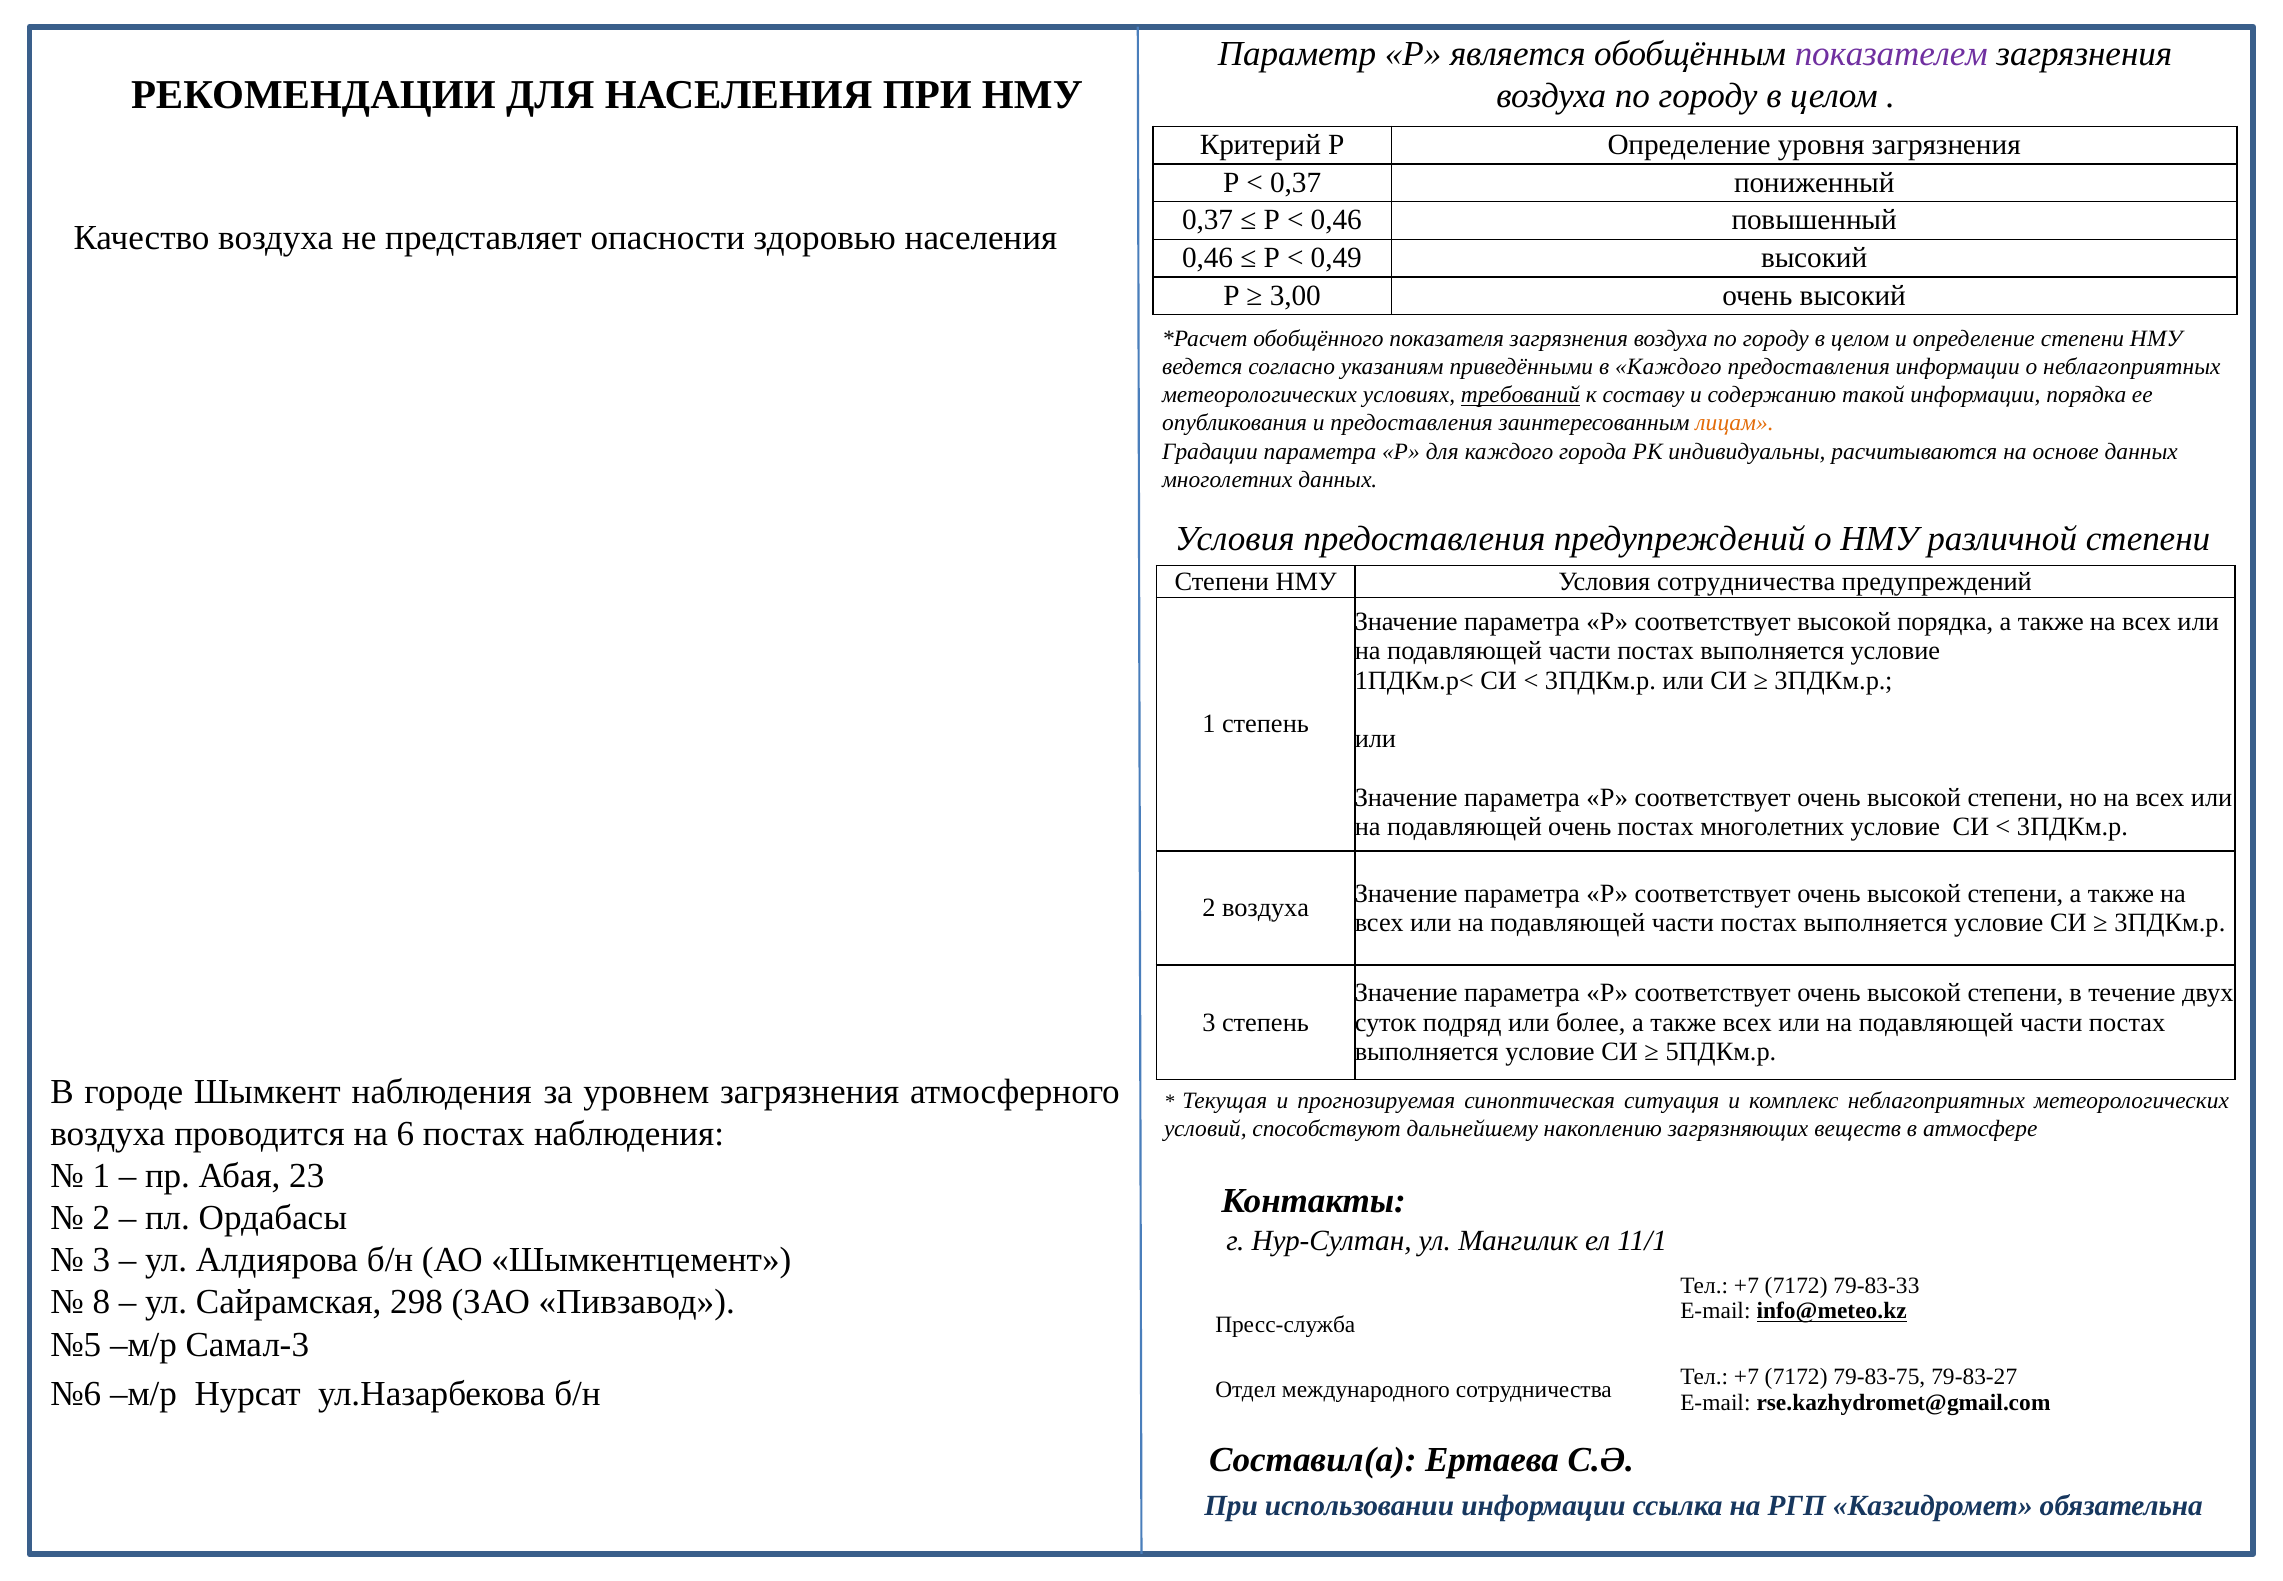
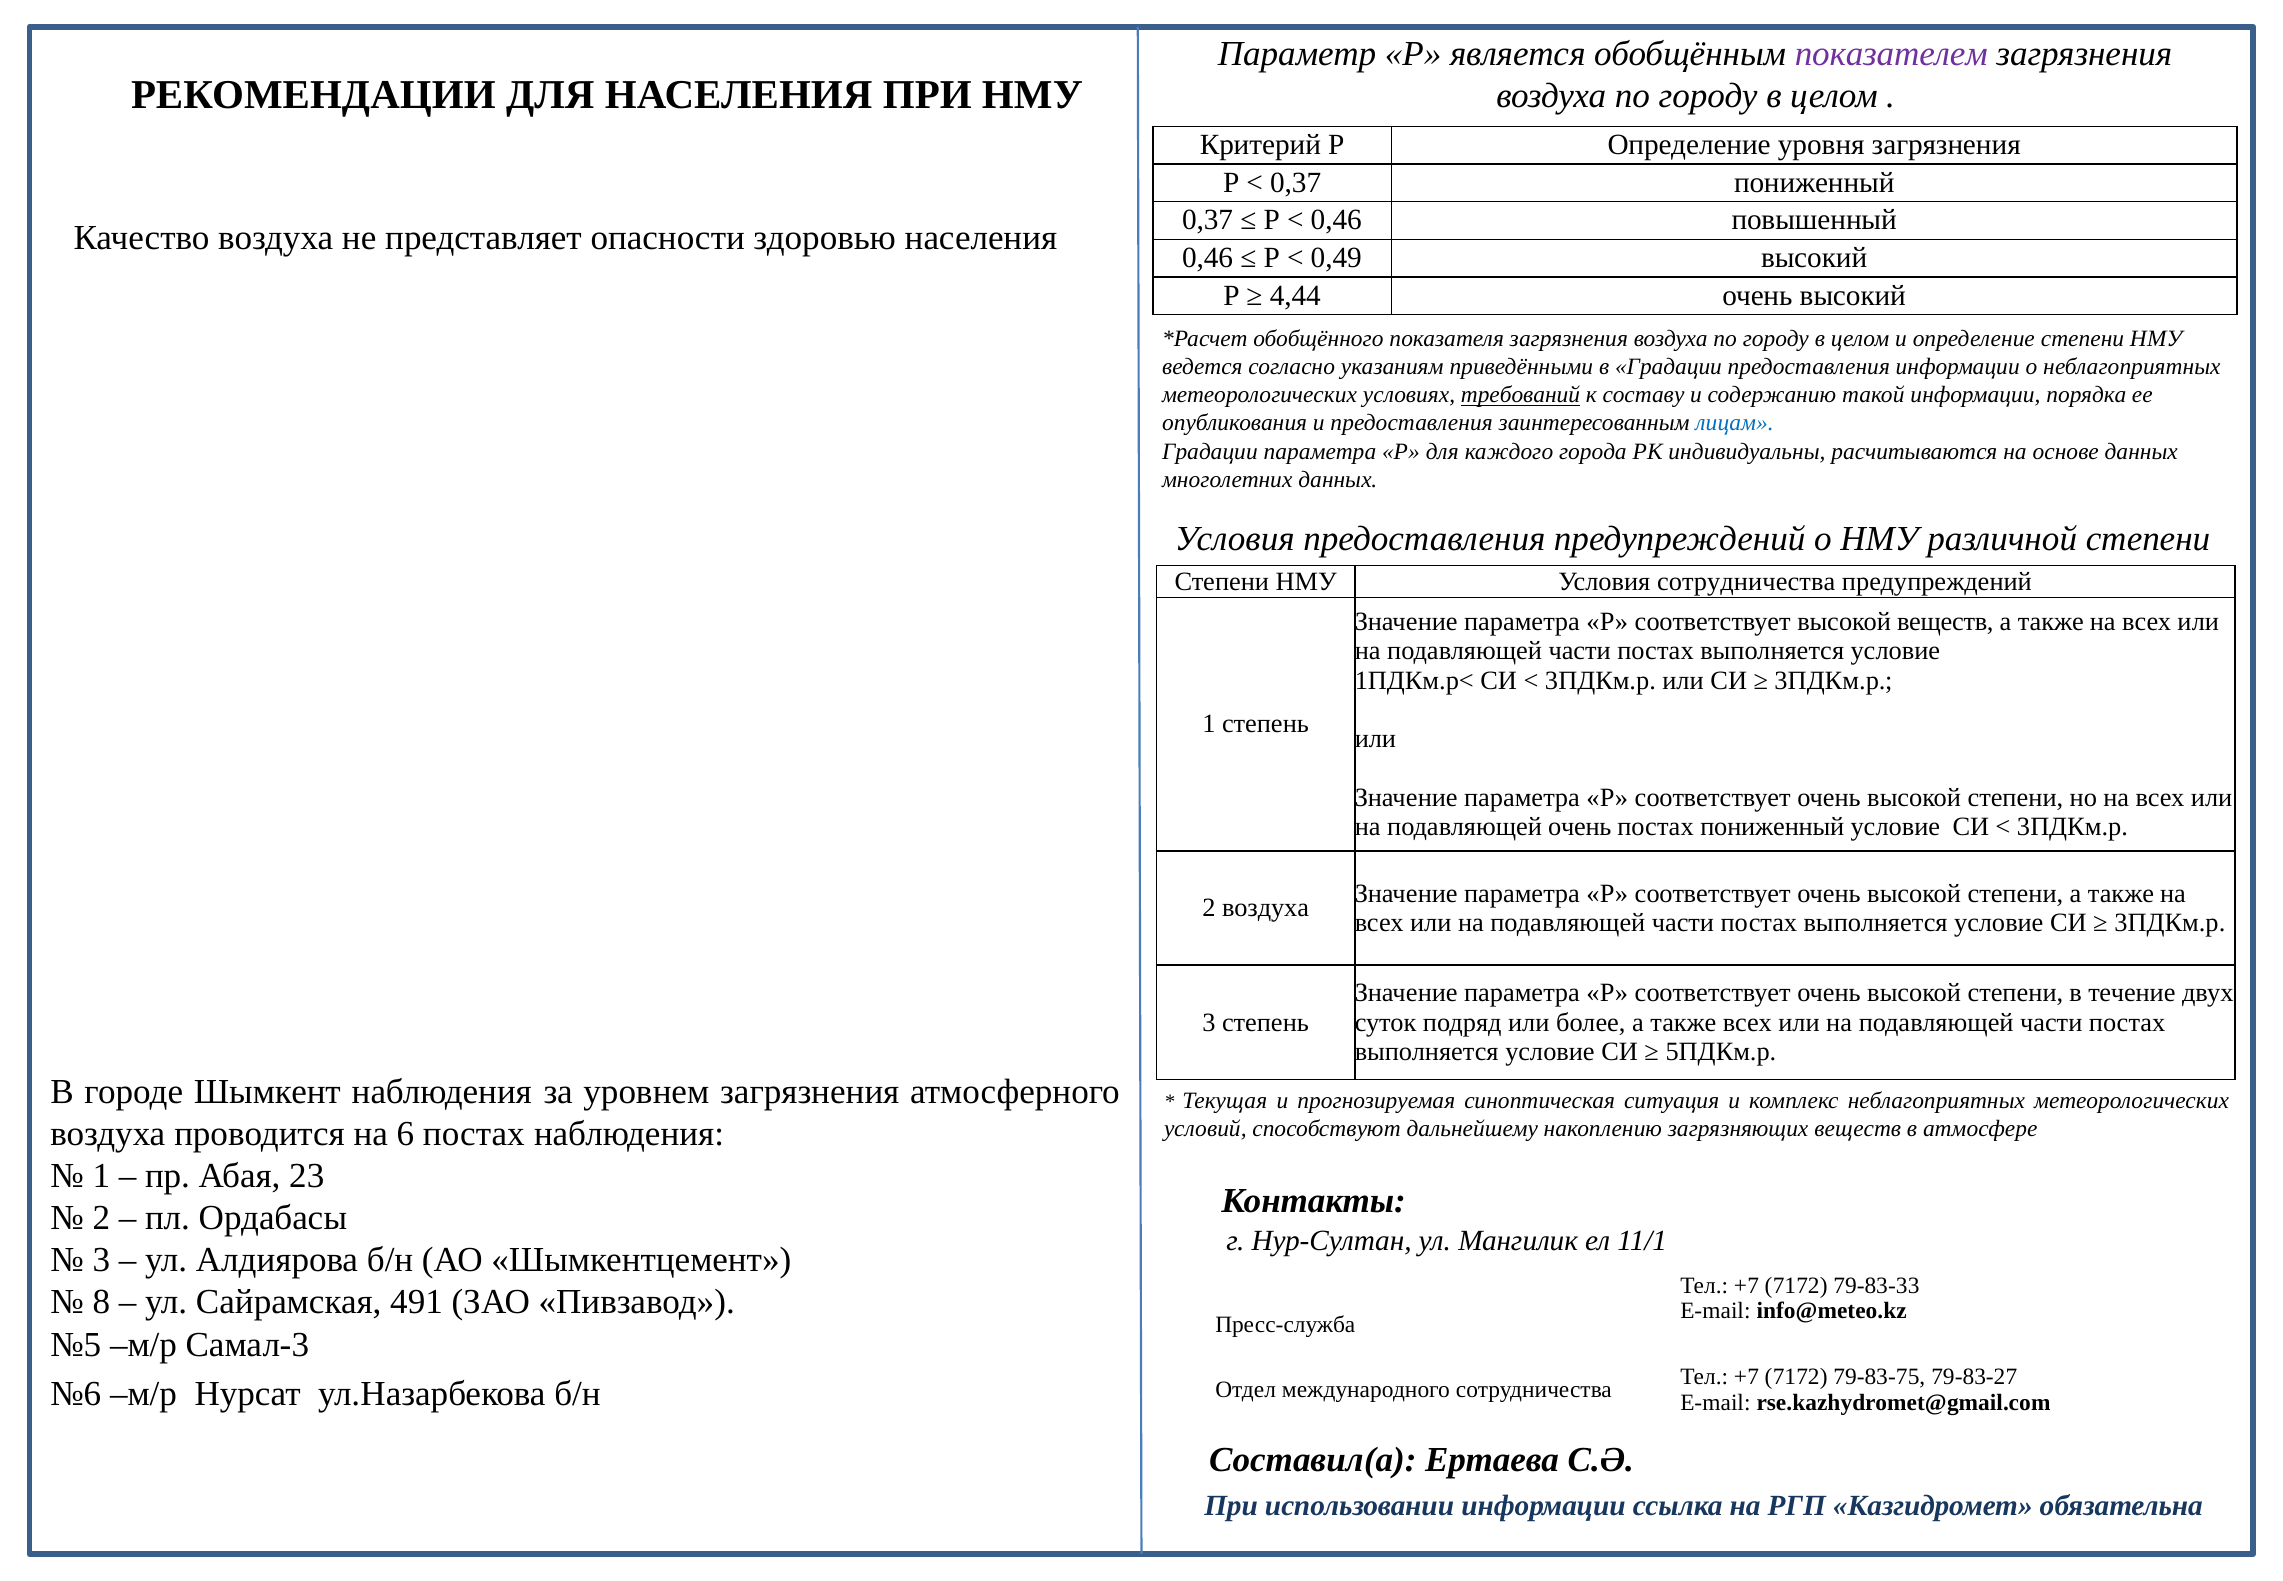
3,00: 3,00 -> 4,44
в Каждого: Каждого -> Градации
лицам colour: orange -> blue
высокой порядка: порядка -> веществ
постах многолетних: многолетних -> пониженный
298: 298 -> 491
info@meteo.kz underline: present -> none
